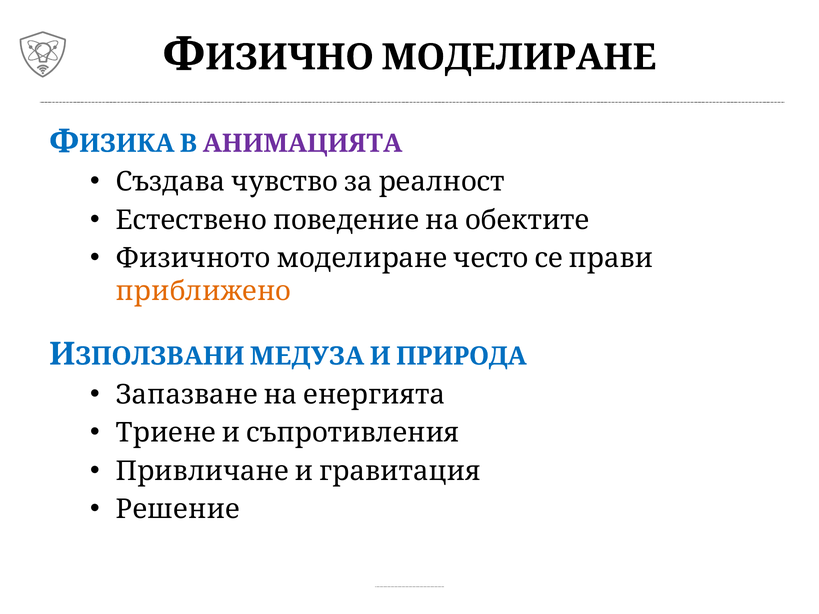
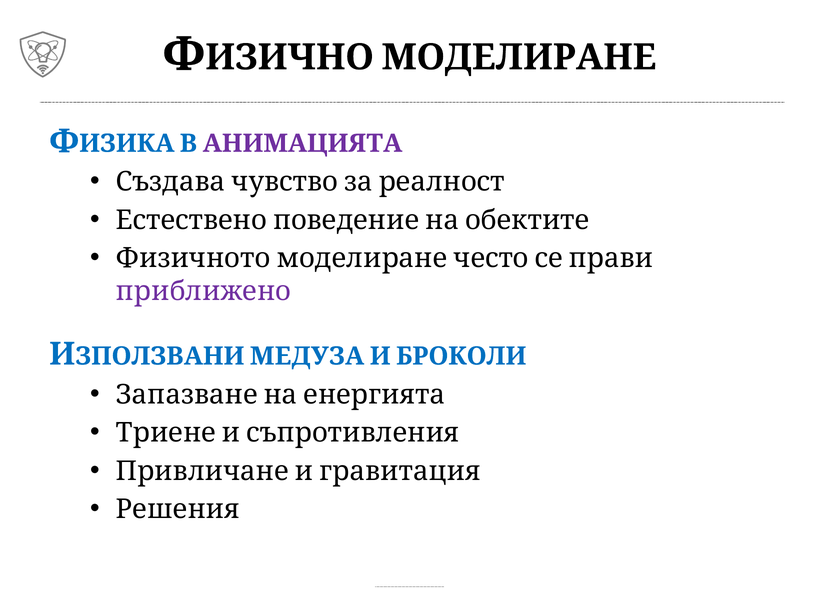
приближено colour: orange -> purple
ПРИРОДА: ПРИРОДА -> БРОКОЛИ
Решение: Решение -> Решения
